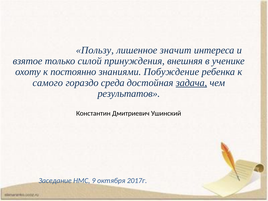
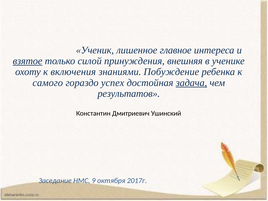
Пользу: Пользу -> Ученик
значит: значит -> главное
взятое underline: none -> present
постоянно: постоянно -> включения
среда: среда -> успех
